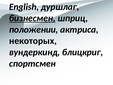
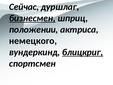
English: English -> Сейчас
некоторых: некоторых -> немецкого
блицкриг underline: none -> present
